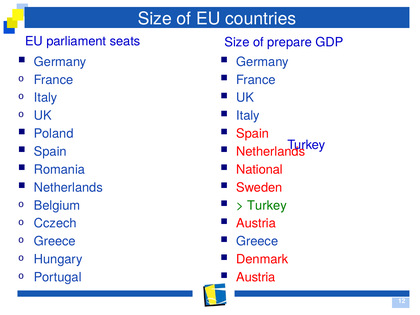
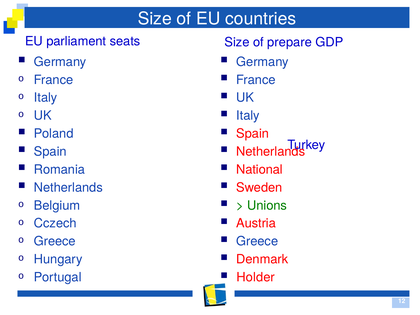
Turkey at (267, 205): Turkey -> Unions
Austria at (256, 277): Austria -> Holder
